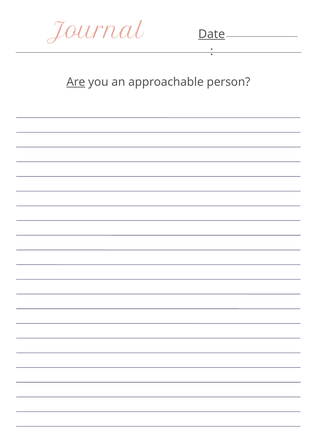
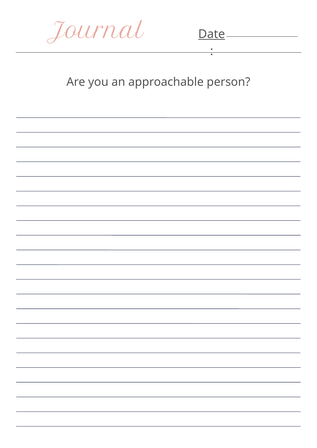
Are underline: present -> none
